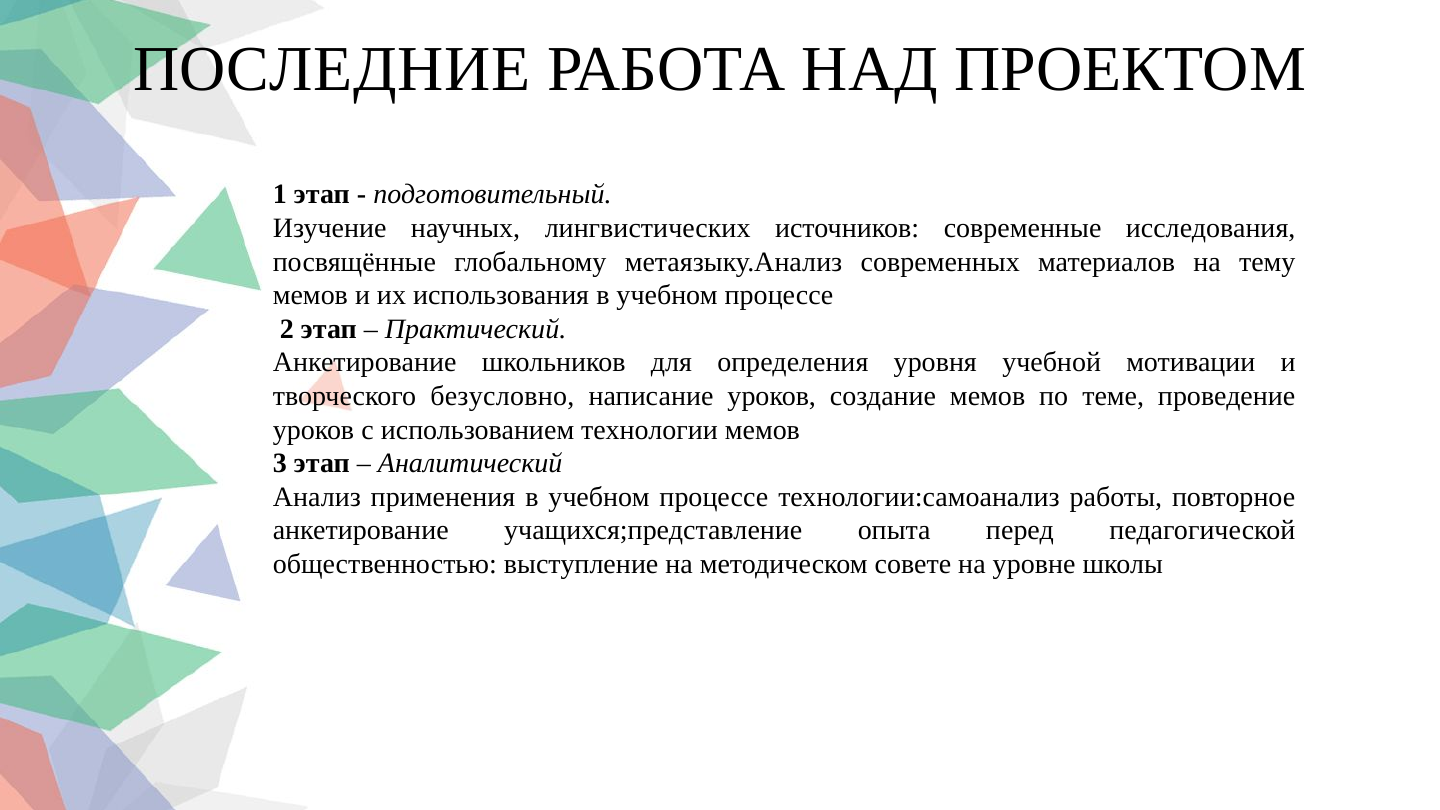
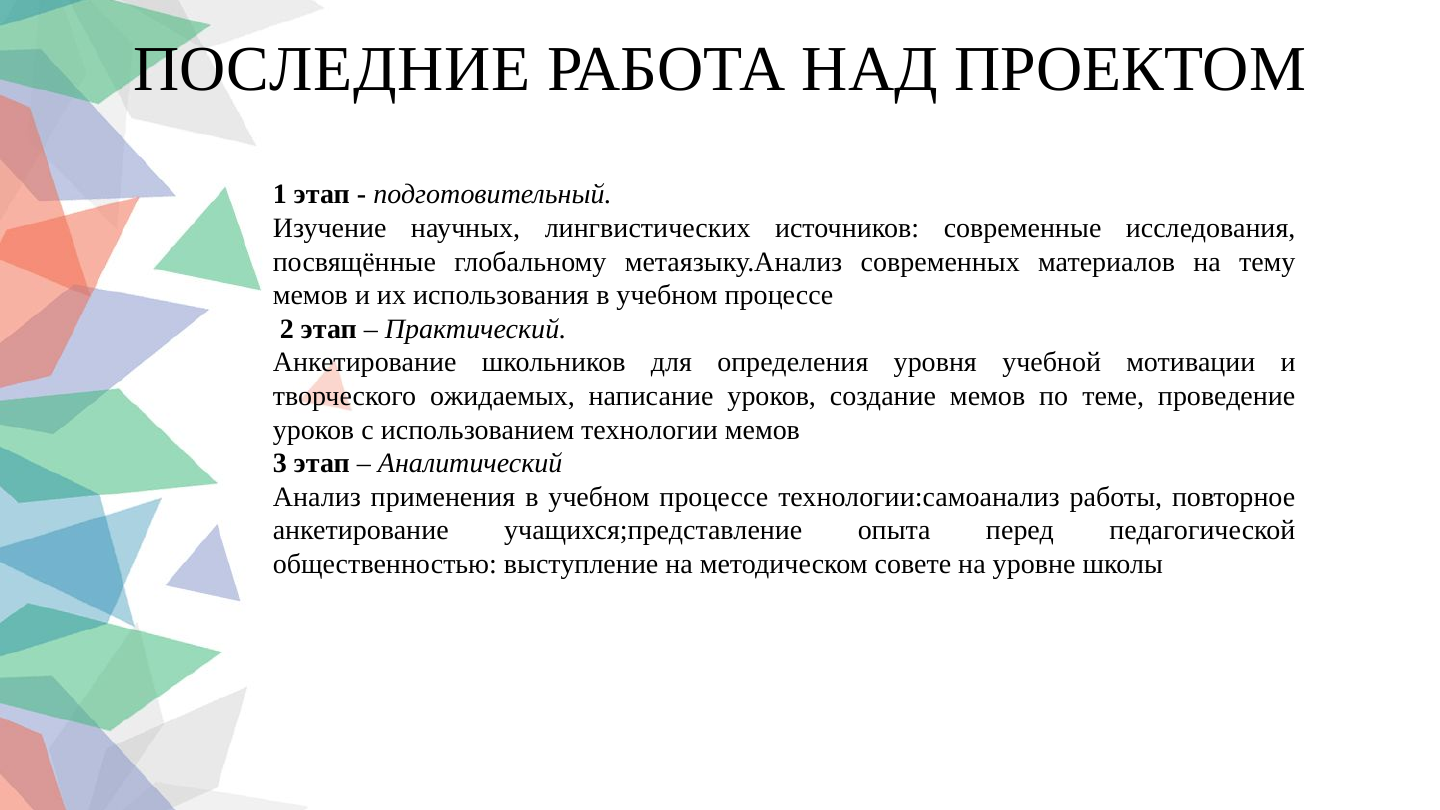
безусловно: безусловно -> ожидаемых
